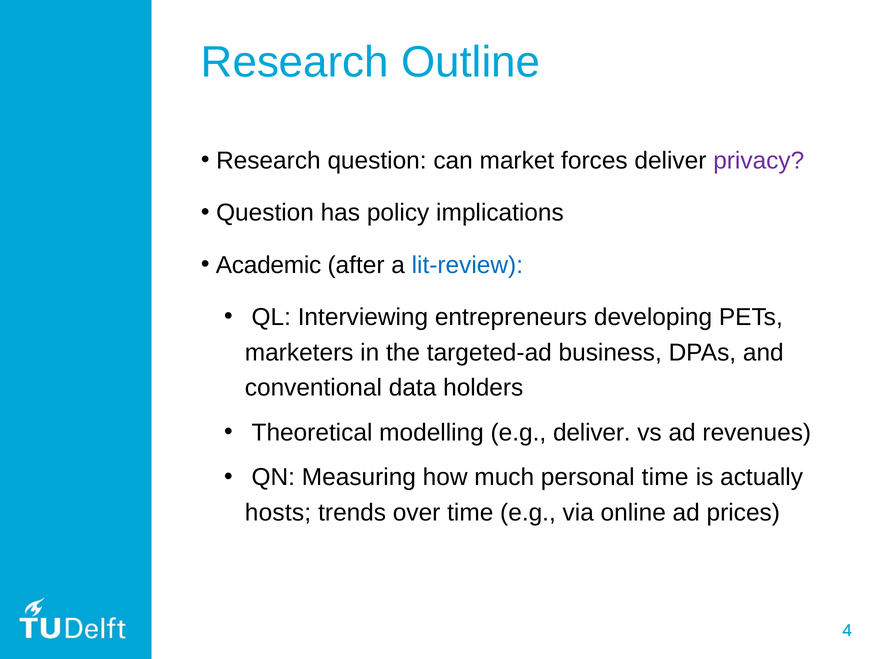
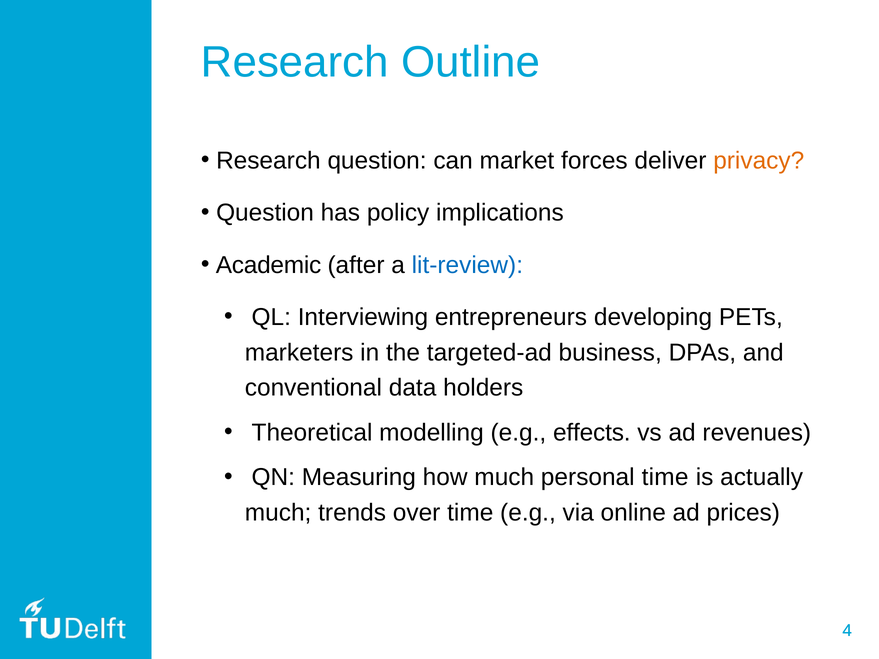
privacy colour: purple -> orange
e.g deliver: deliver -> effects
hosts at (278, 513): hosts -> much
